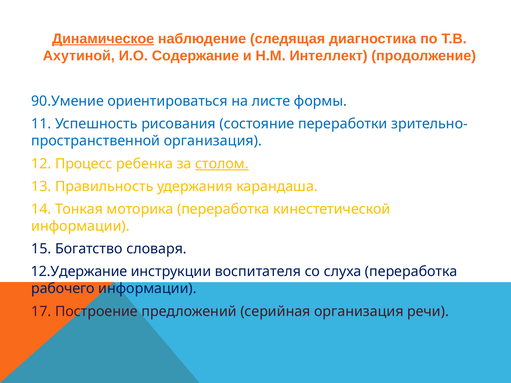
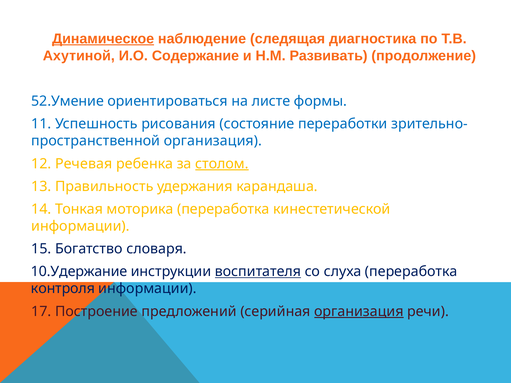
Интеллект: Интеллект -> Развивать
90.Умение: 90.Умение -> 52.Умение
Процесс: Процесс -> Речевая
12.Удержание: 12.Удержание -> 10.Удержание
воспитателя underline: none -> present
рабочего: рабочего -> контроля
организация at (359, 312) underline: none -> present
